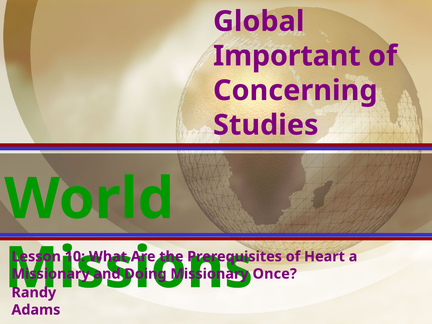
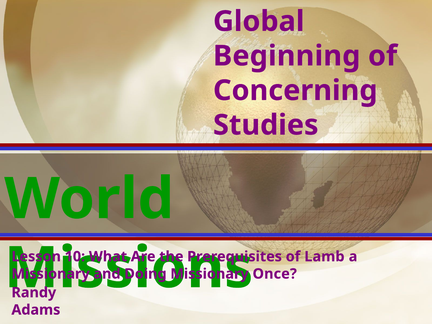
Important: Important -> Beginning
Heart: Heart -> Lamb
